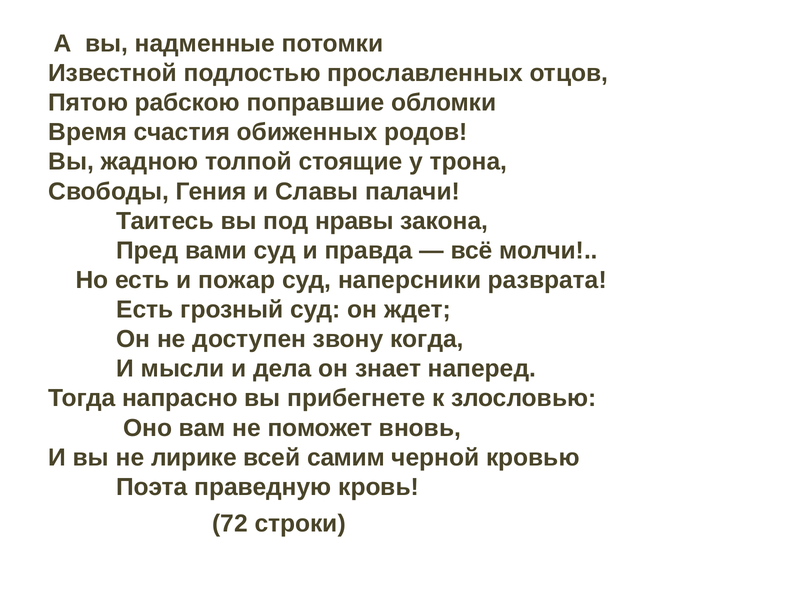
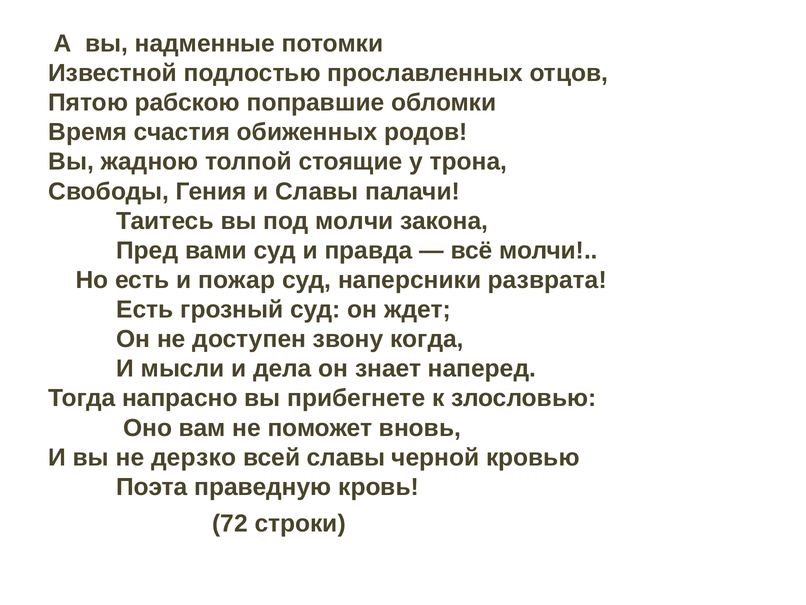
под нравы: нравы -> молчи
лирике: лирике -> дерзко
всей самим: самим -> славы
